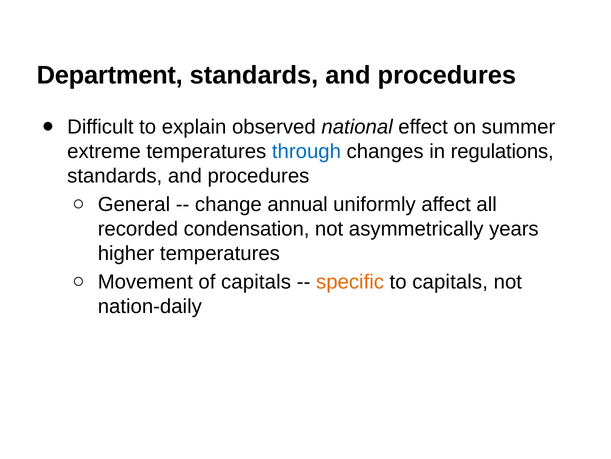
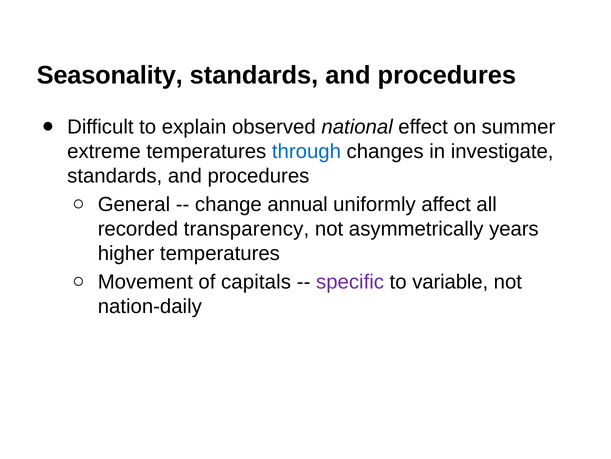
Department: Department -> Seasonality
regulations: regulations -> investigate
condensation: condensation -> transparency
specific colour: orange -> purple
to capitals: capitals -> variable
